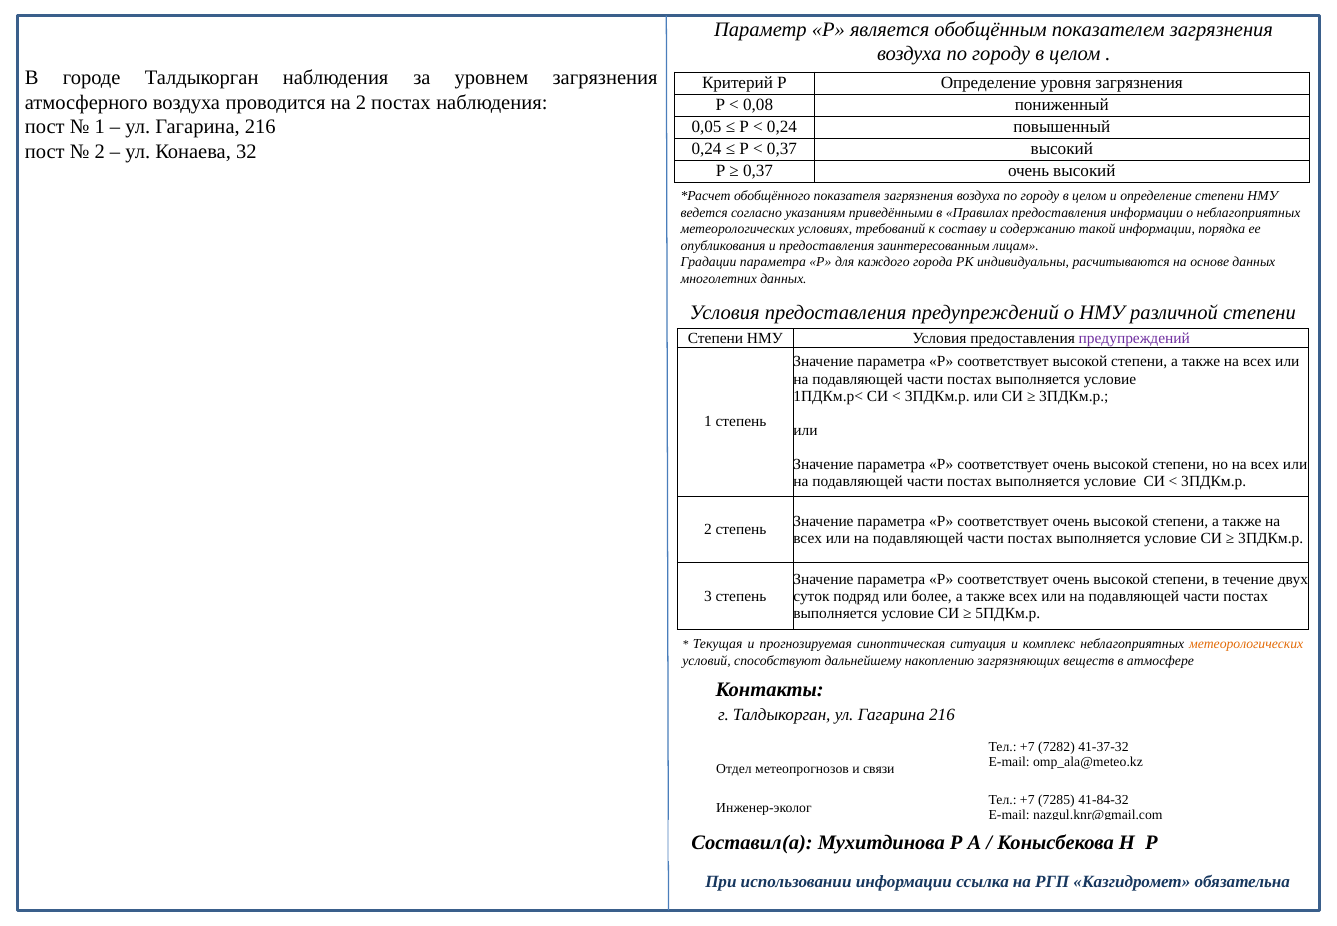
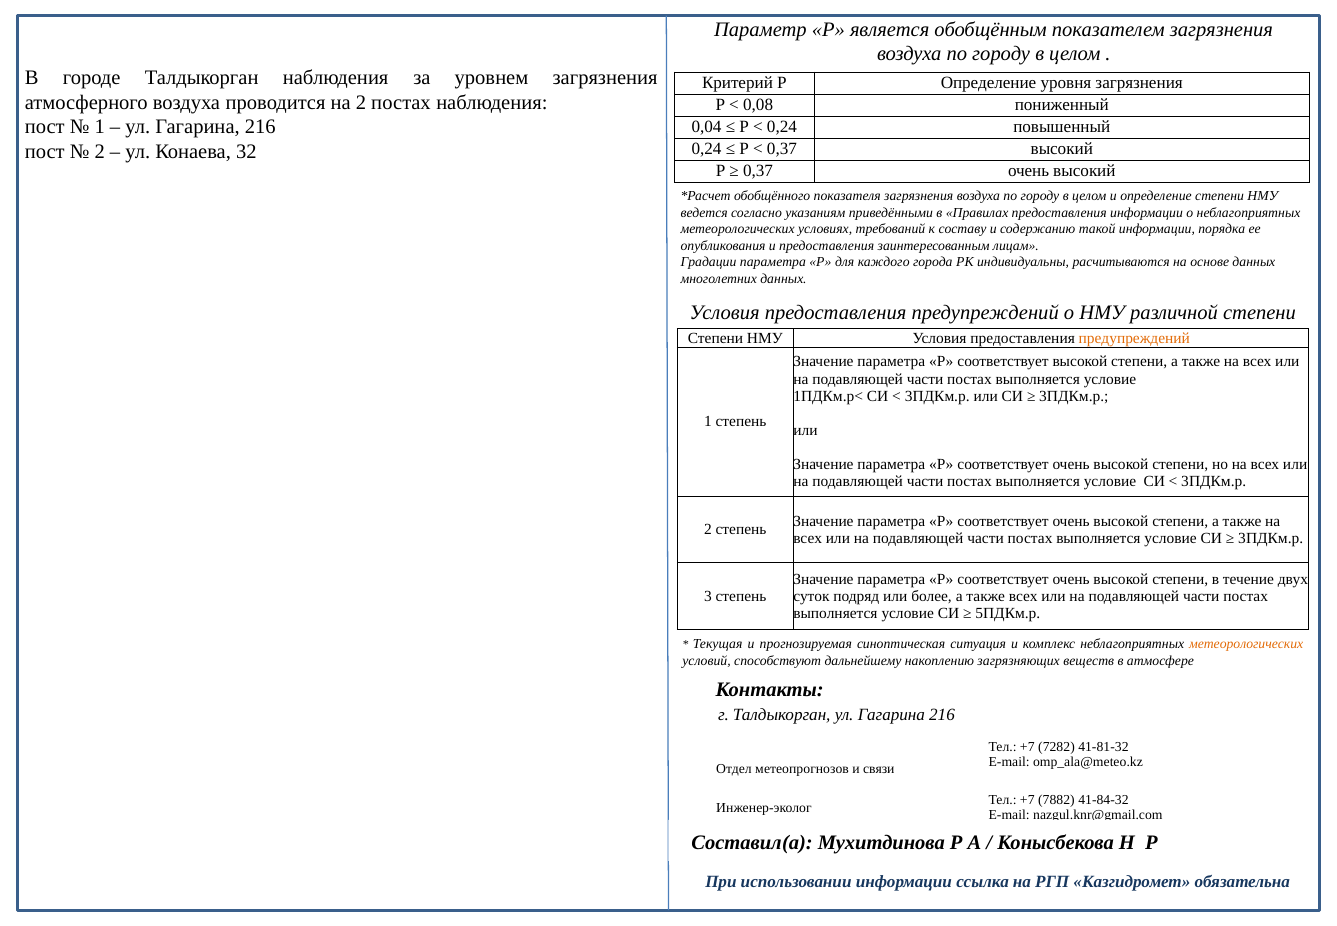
0,05: 0,05 -> 0,04
предупреждений at (1134, 338) colour: purple -> orange
41-37-32: 41-37-32 -> 41-81-32
7285: 7285 -> 7882
